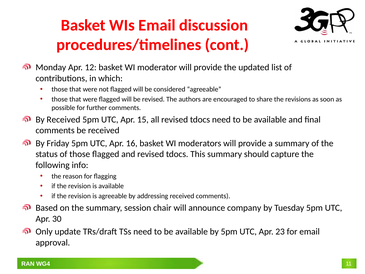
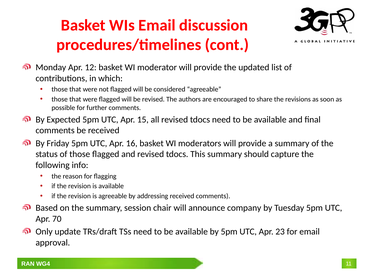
By Received: Received -> Expected
30: 30 -> 70
